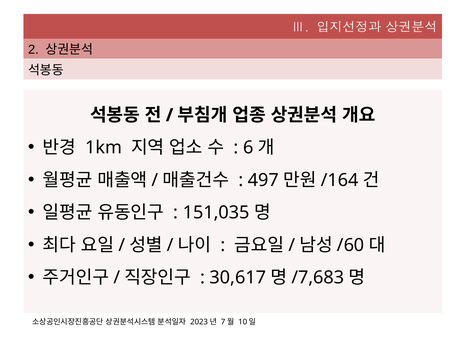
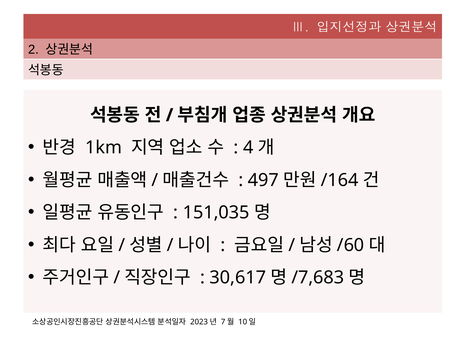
6: 6 -> 4
